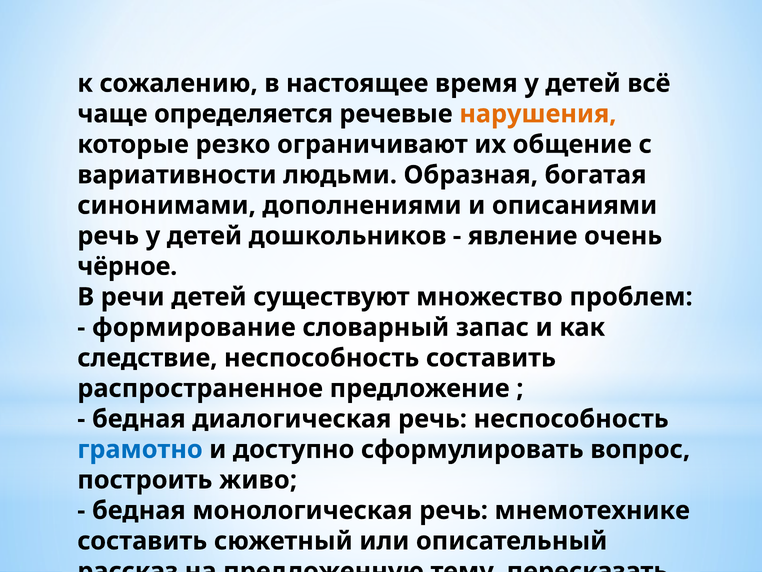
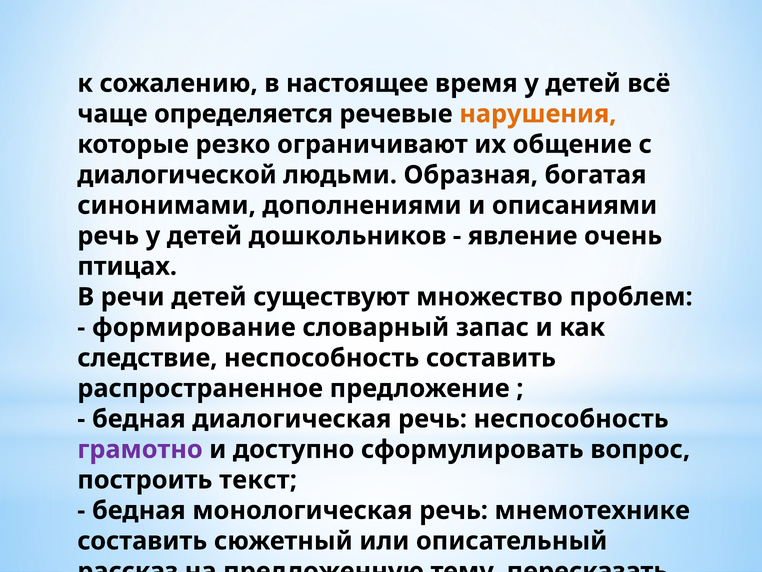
вариативности: вариативности -> диалогической
чёрное: чёрное -> птицах
грамотно colour: blue -> purple
построить живо: живо -> текст
